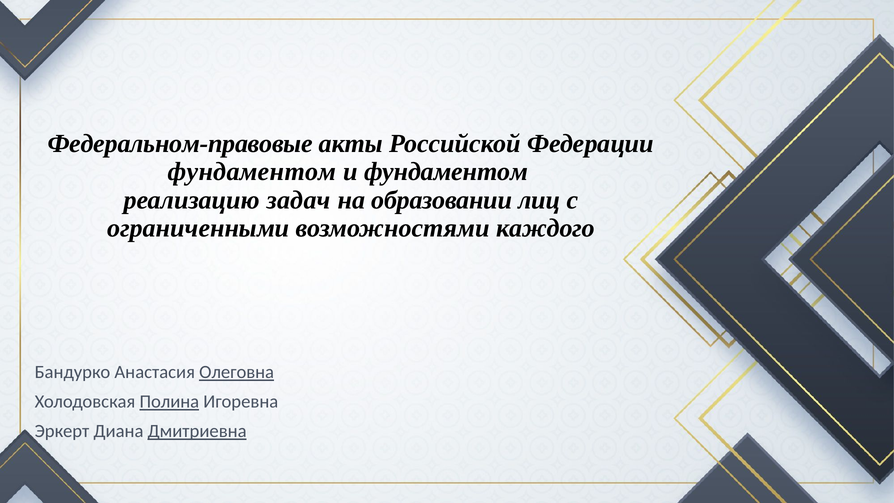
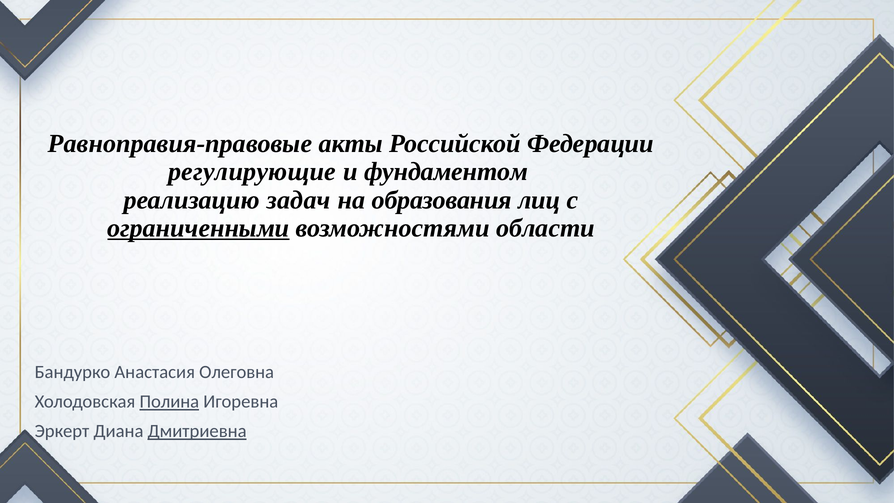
Федеральном-правовые: Федеральном-правовые -> Равноправия-правовые
фундаментом at (252, 172): фундаментом -> регулирующие
образовании: образовании -> образования
ограниченными underline: none -> present
каждого: каждого -> области
Олеговна underline: present -> none
